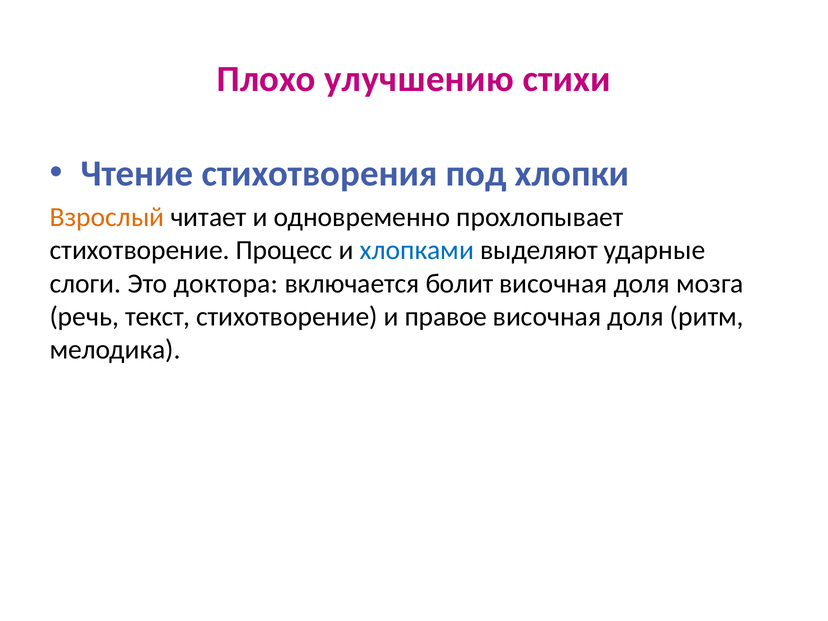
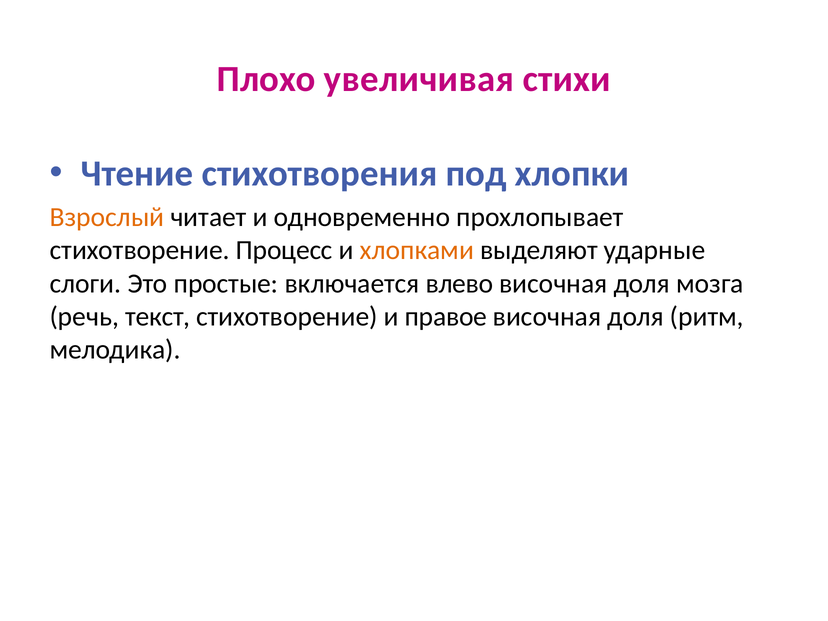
улучшению: улучшению -> увеличивая
хлопками colour: blue -> orange
доктора: доктора -> простые
болит: болит -> влево
